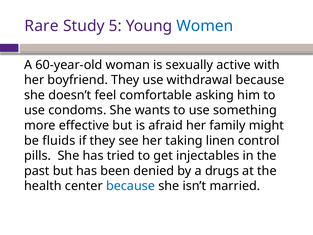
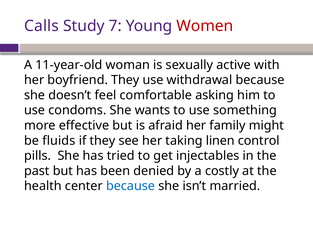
Rare: Rare -> Calls
5: 5 -> 7
Women colour: blue -> red
60-year-old: 60-year-old -> 11-year-old
drugs: drugs -> costly
